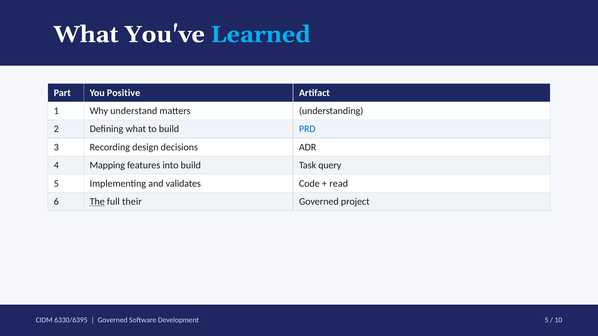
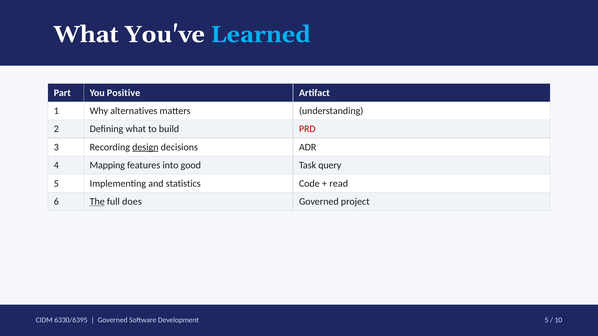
understand: understand -> alternatives
PRD colour: blue -> red
design underline: none -> present
into build: build -> good
validates: validates -> statistics
their: their -> does
